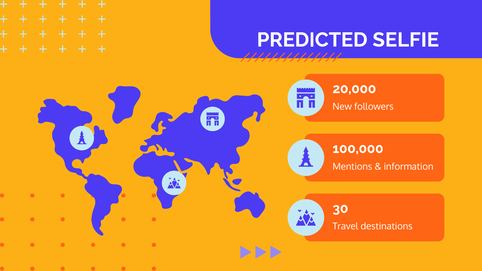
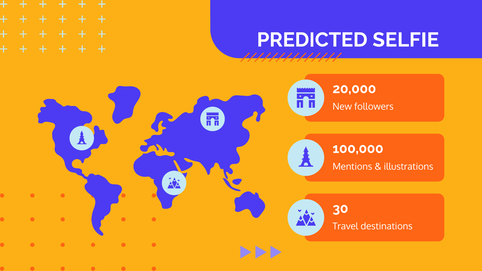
information: information -> illustrations
